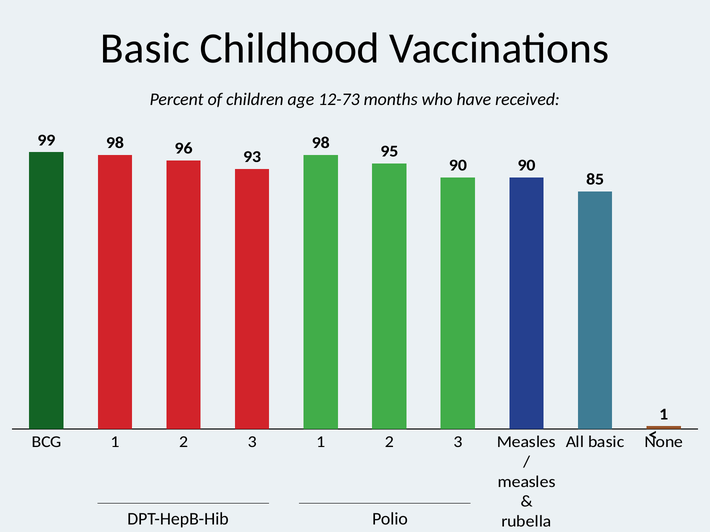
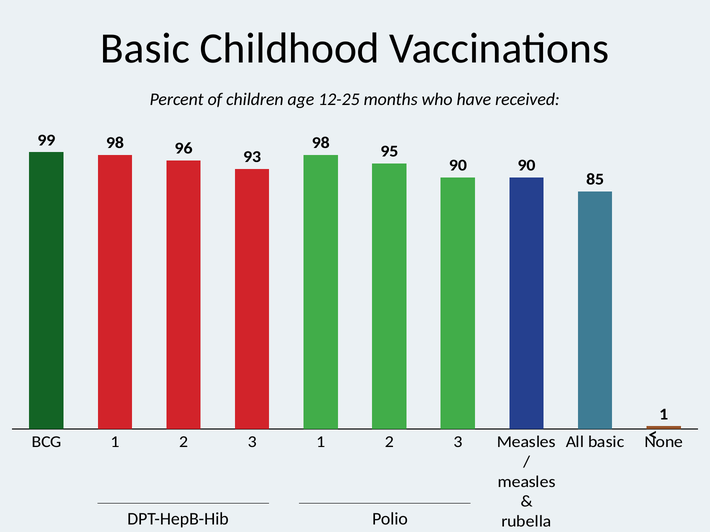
12-73: 12-73 -> 12-25
